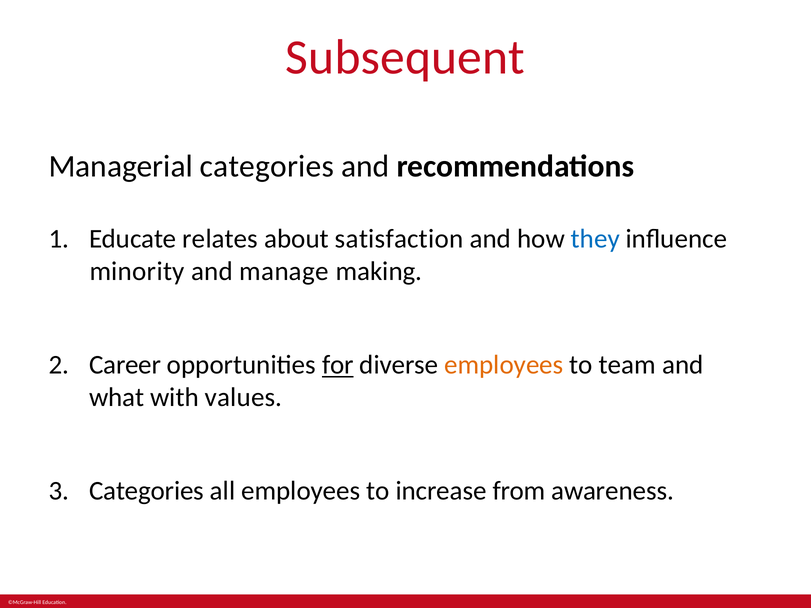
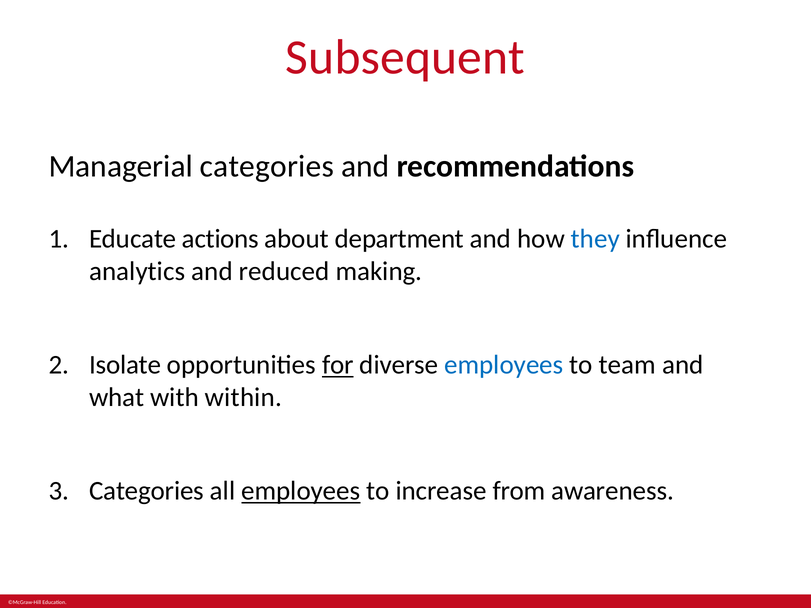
relates: relates -> actions
satisfaction: satisfaction -> department
minority: minority -> analytics
manage: manage -> reduced
Career: Career -> Isolate
employees at (504, 365) colour: orange -> blue
values: values -> within
employees at (301, 491) underline: none -> present
